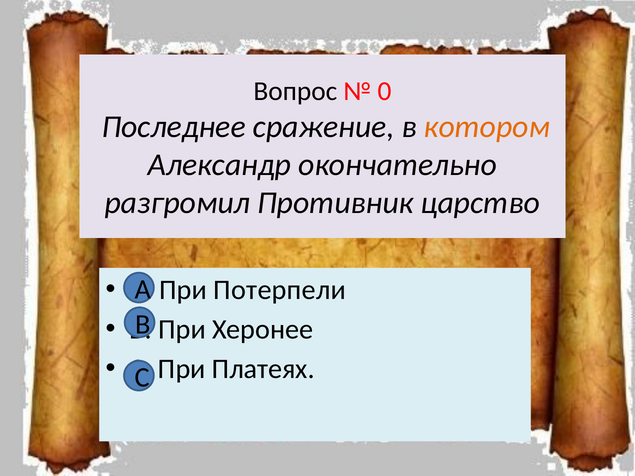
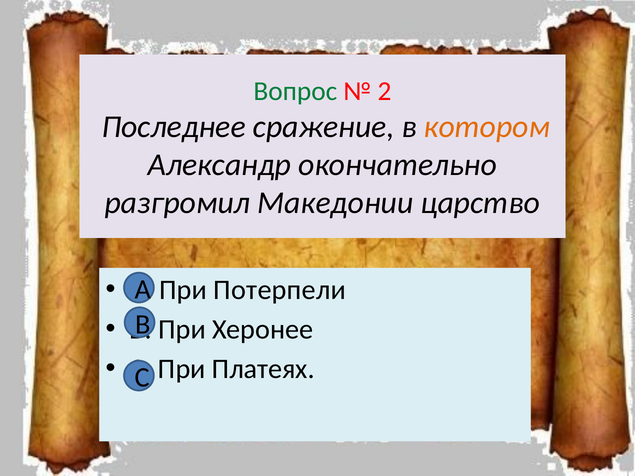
Вопрос colour: black -> green
0: 0 -> 2
Противник: Противник -> Македонии
